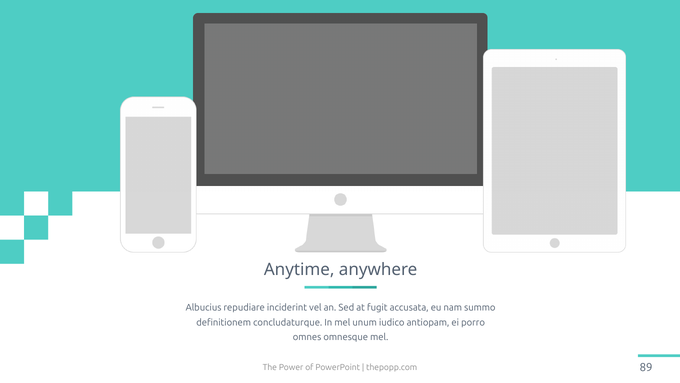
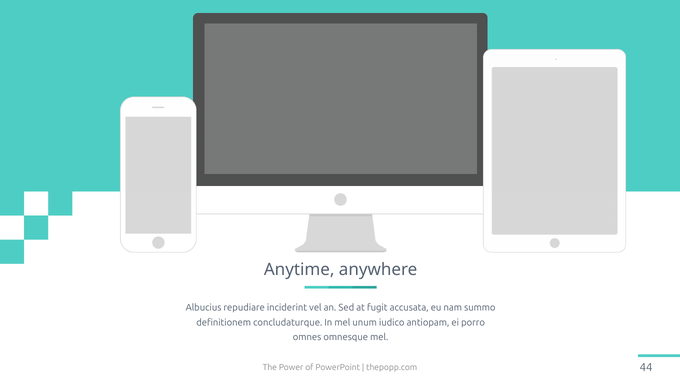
89: 89 -> 44
